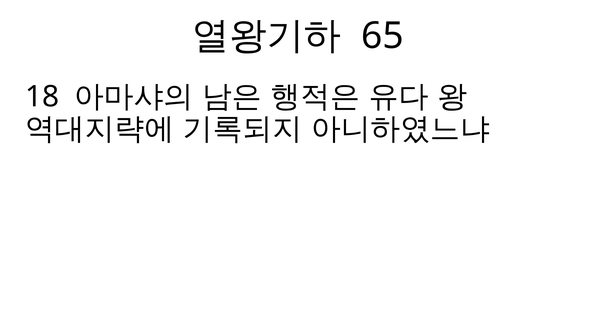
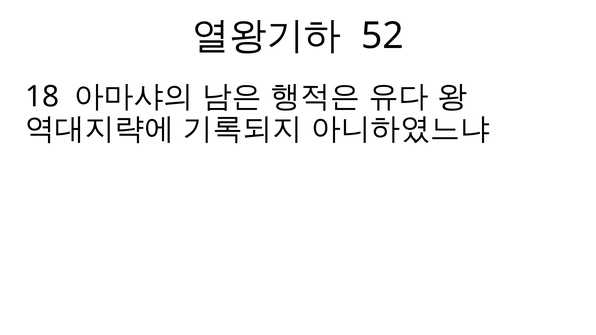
65: 65 -> 52
